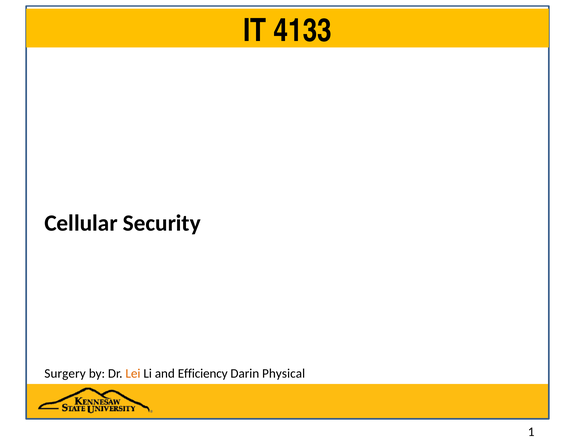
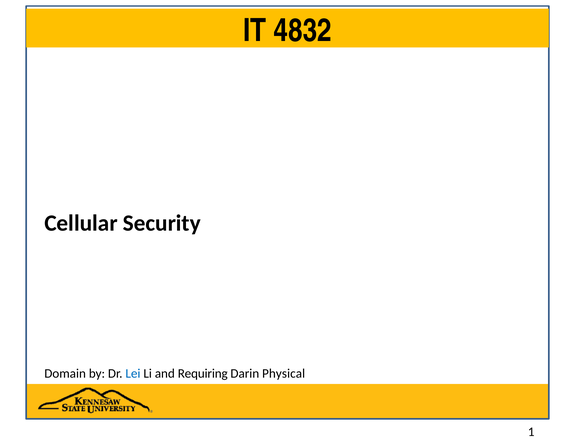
4133: 4133 -> 4832
Surgery: Surgery -> Domain
Lei colour: orange -> blue
Efficiency: Efficiency -> Requiring
